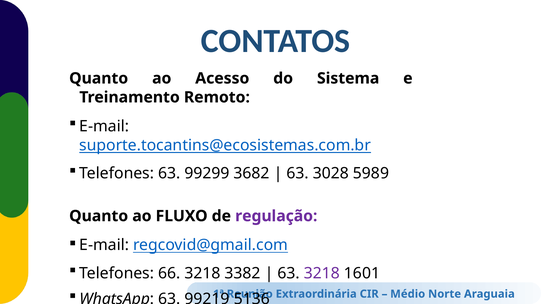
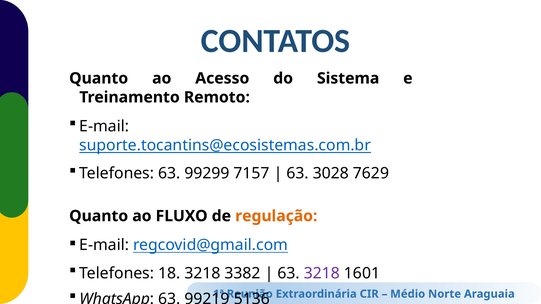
3682: 3682 -> 7157
5989: 5989 -> 7629
regulação colour: purple -> orange
66: 66 -> 18
